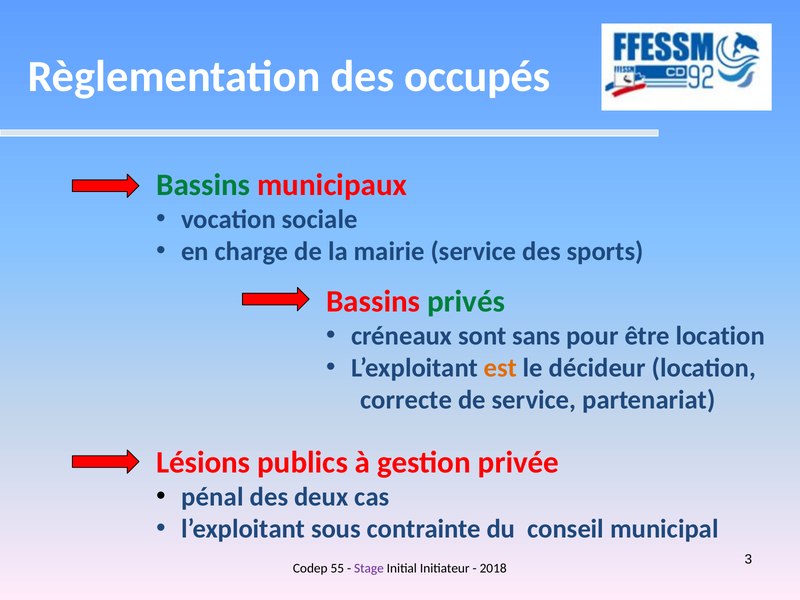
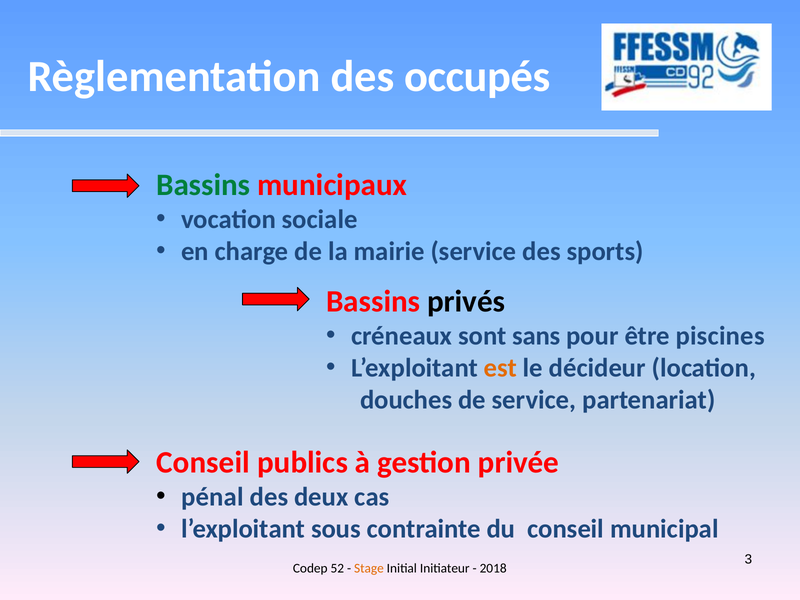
privés colour: green -> black
être location: location -> piscines
correcte: correcte -> douches
Lésions at (203, 463): Lésions -> Conseil
55: 55 -> 52
Stage colour: purple -> orange
